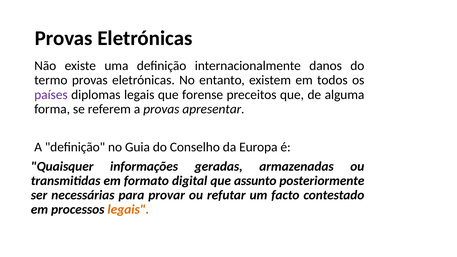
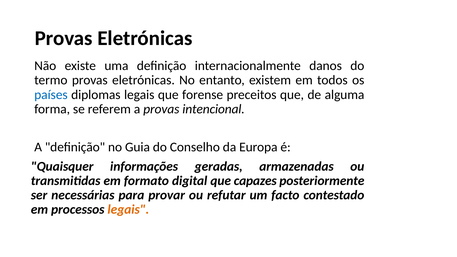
países colour: purple -> blue
apresentar: apresentar -> intencional
assunto: assunto -> capazes
